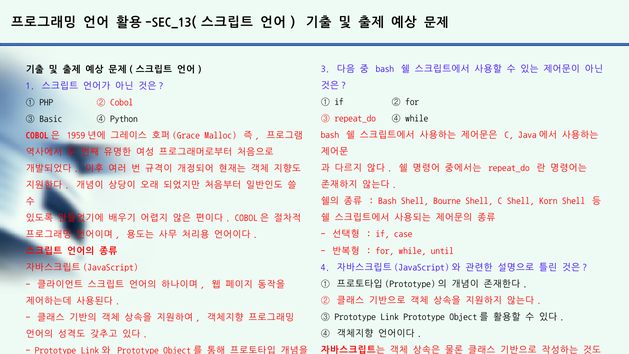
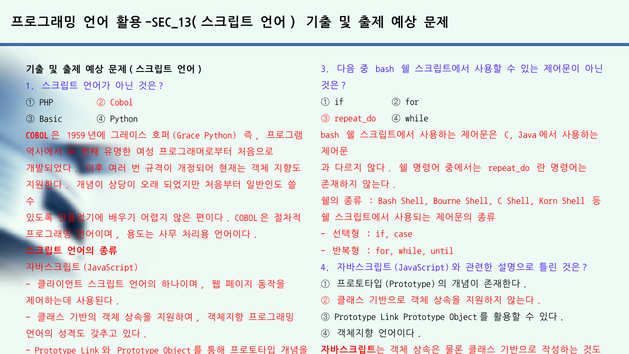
Malloc at (221, 135): Malloc -> Python
